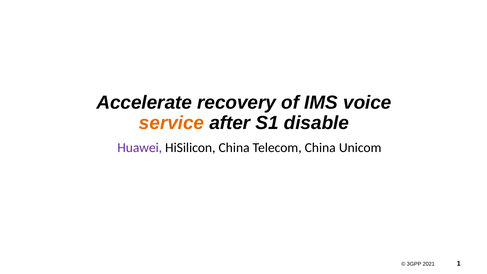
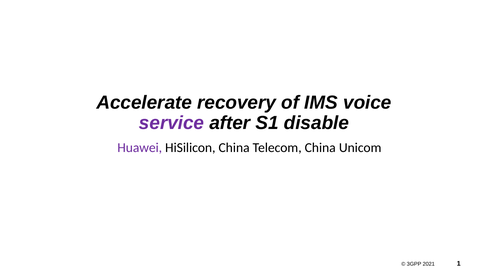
service colour: orange -> purple
